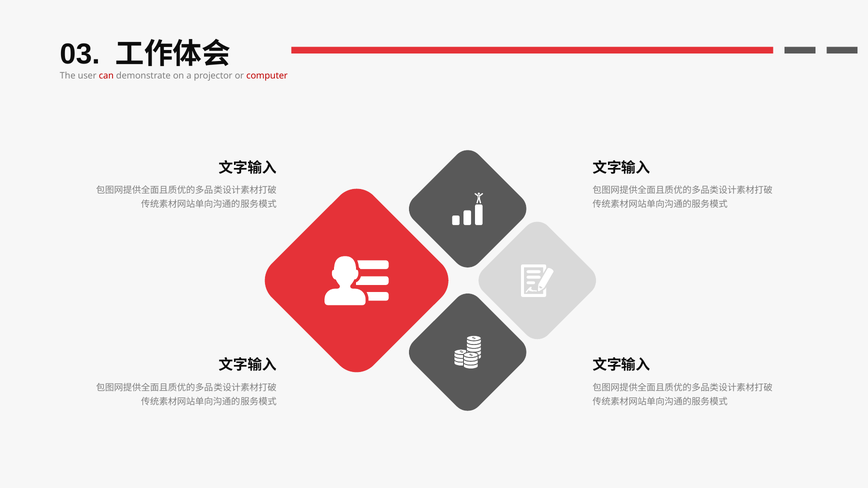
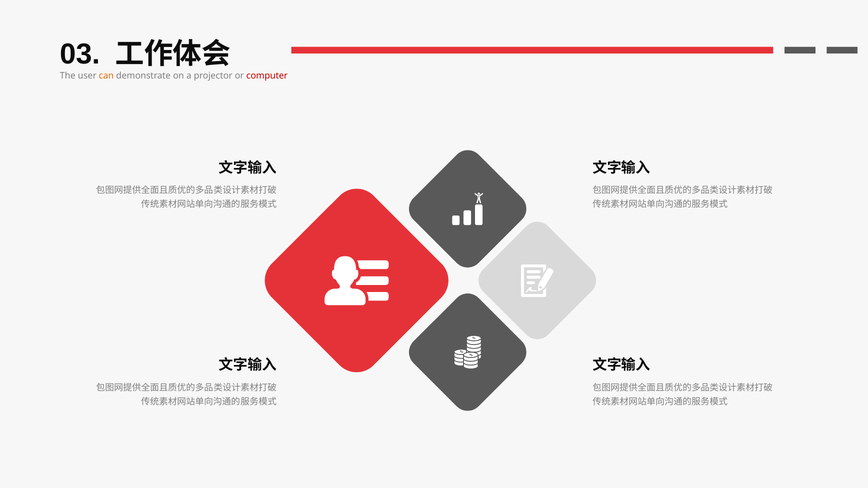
can colour: red -> orange
